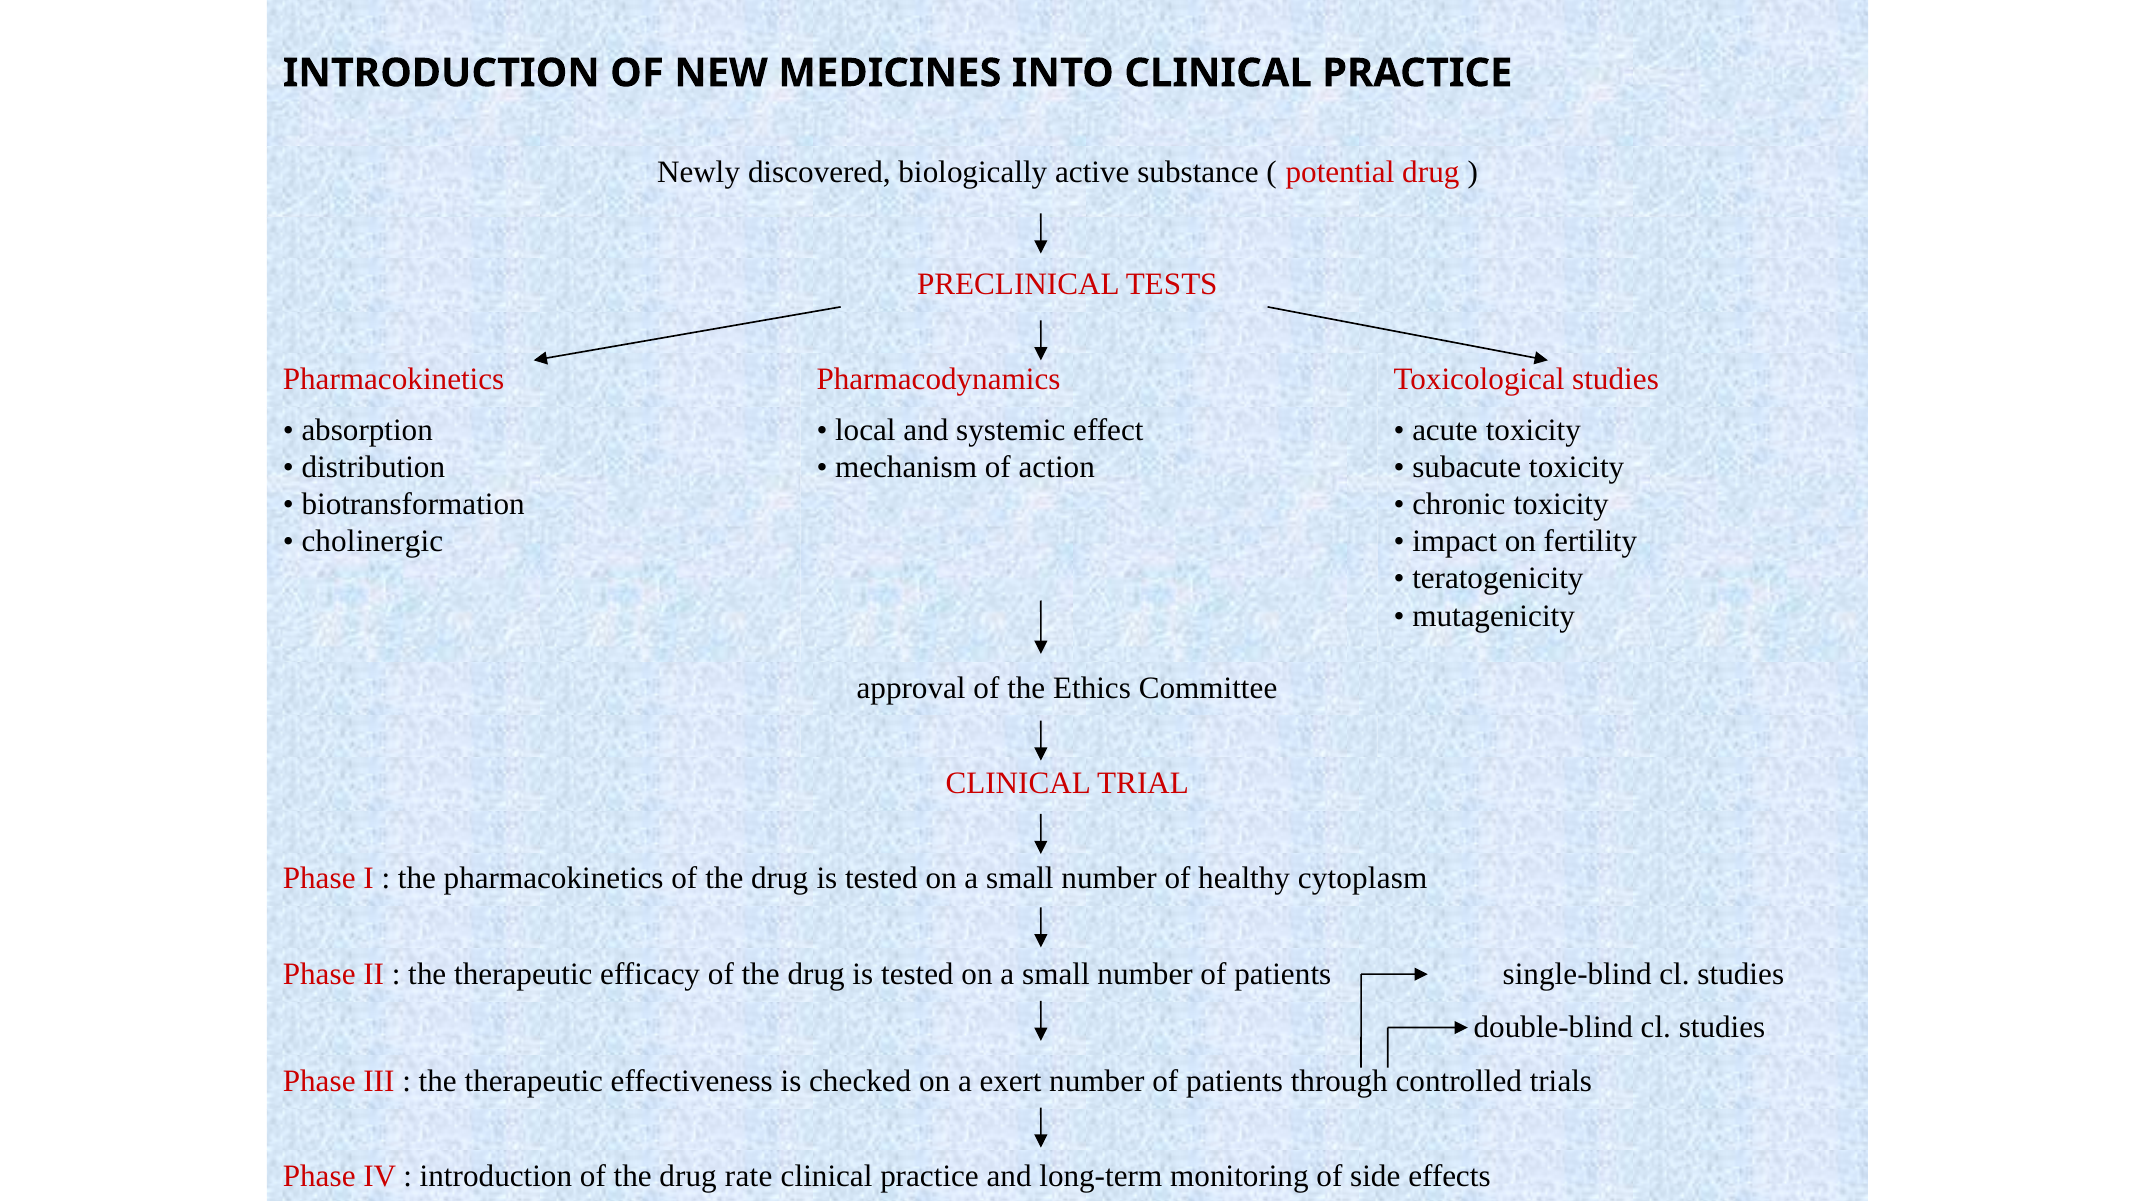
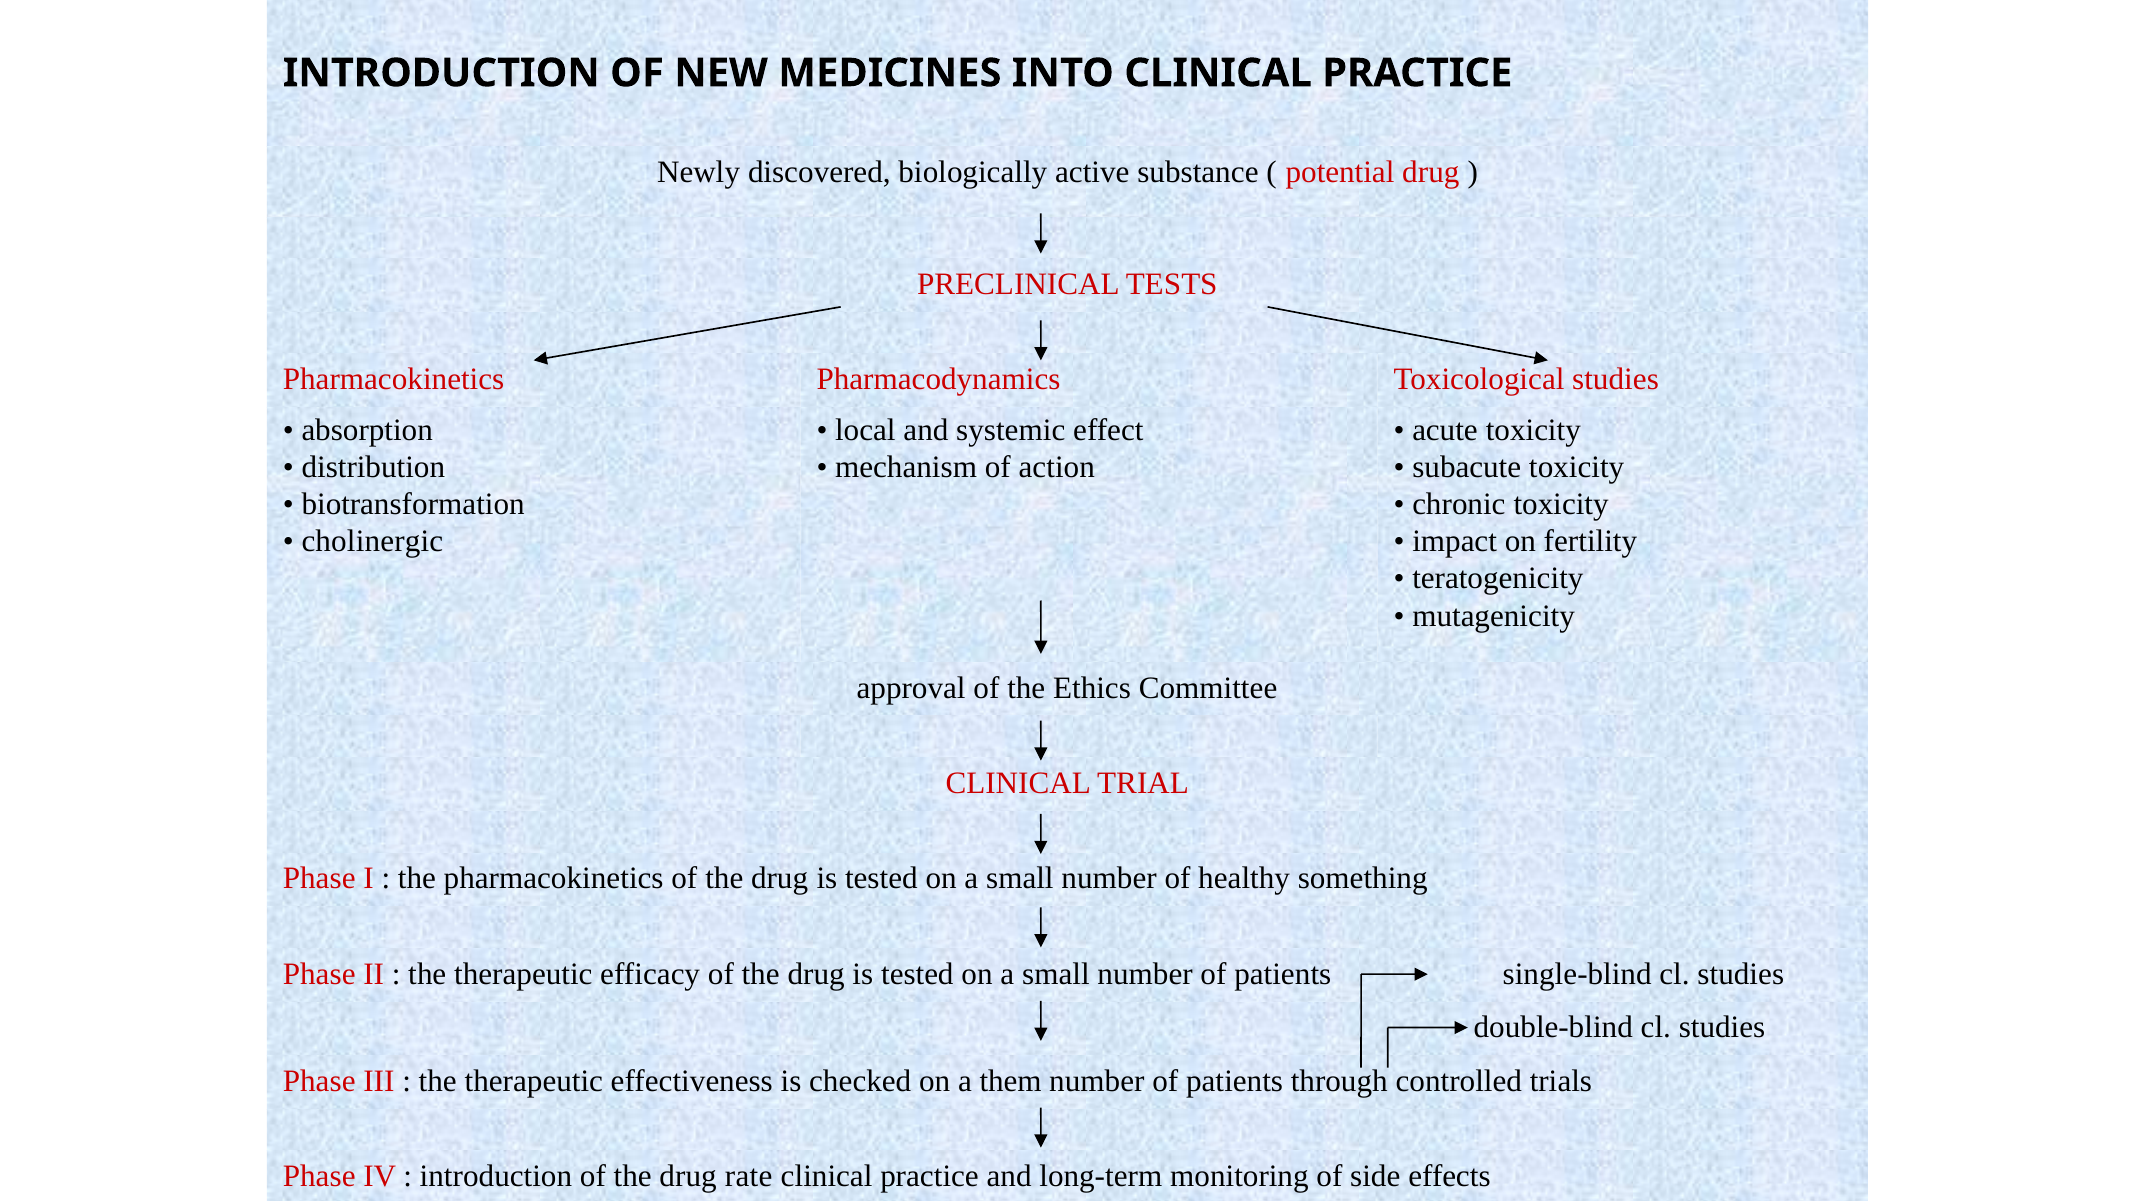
cytoplasm: cytoplasm -> something
exert: exert -> them
